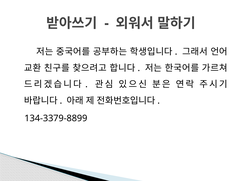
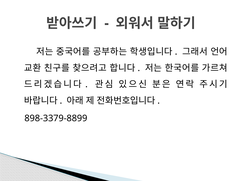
134-3379-8899: 134-3379-8899 -> 898-3379-8899
